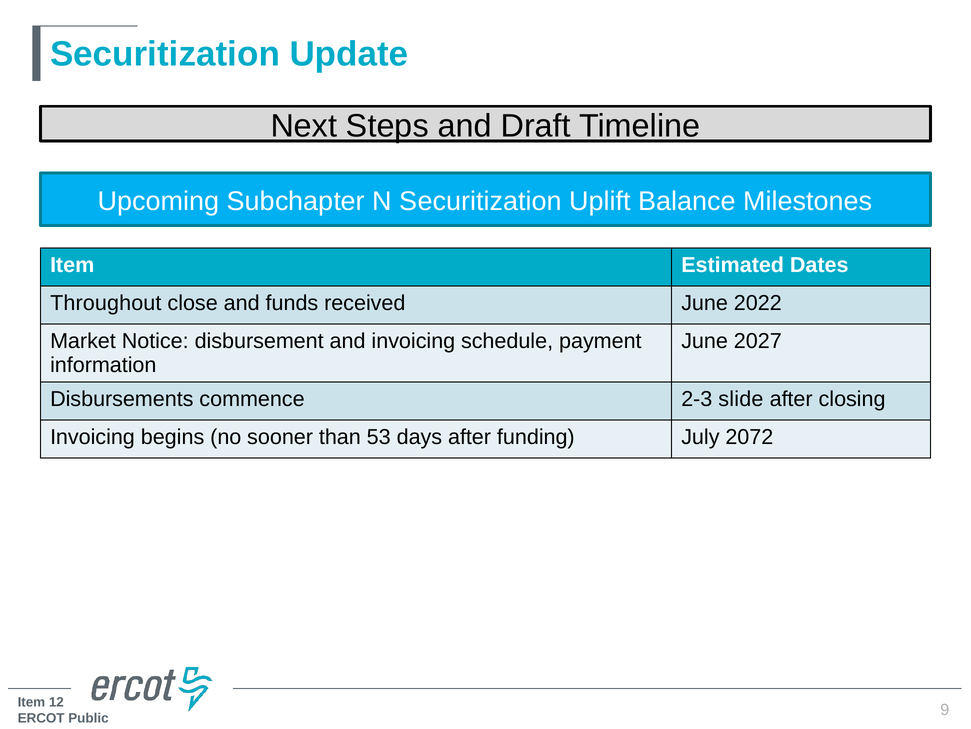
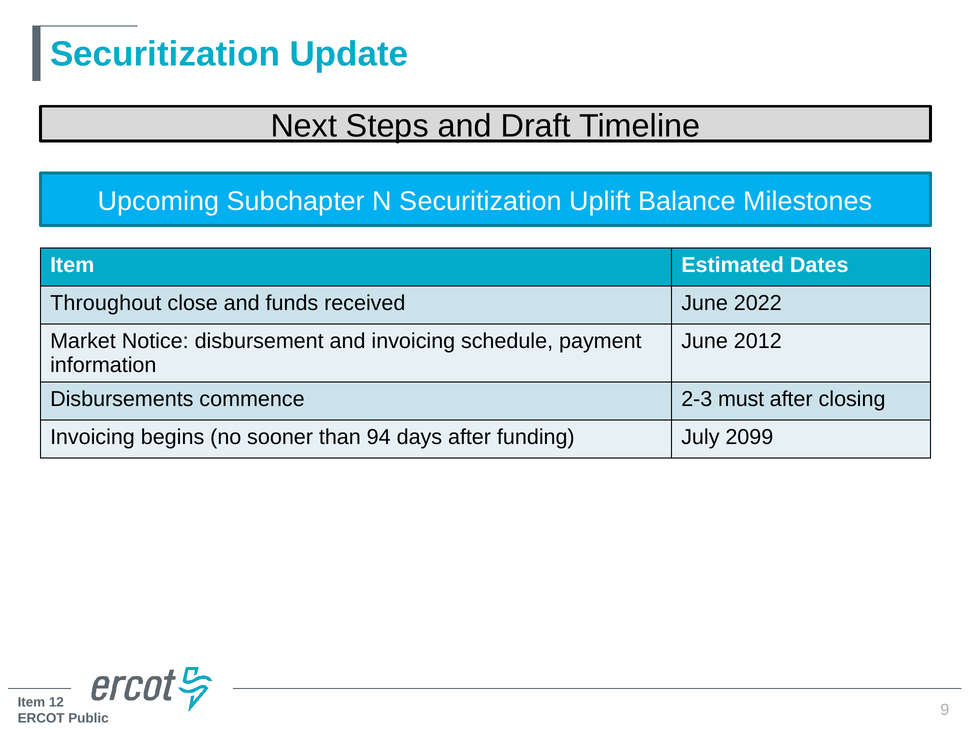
2027: 2027 -> 2012
slide: slide -> must
53: 53 -> 94
2072: 2072 -> 2099
